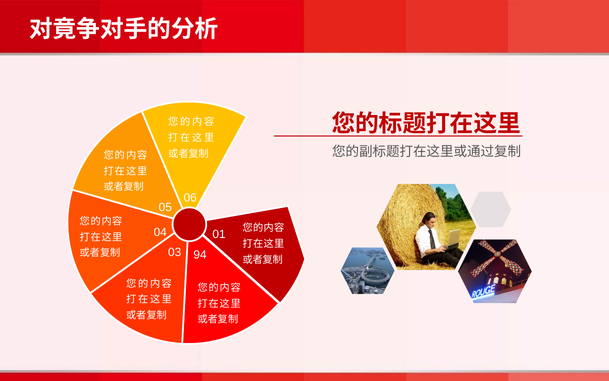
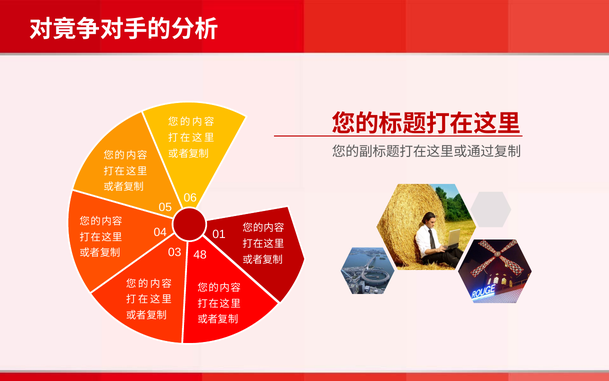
94: 94 -> 48
